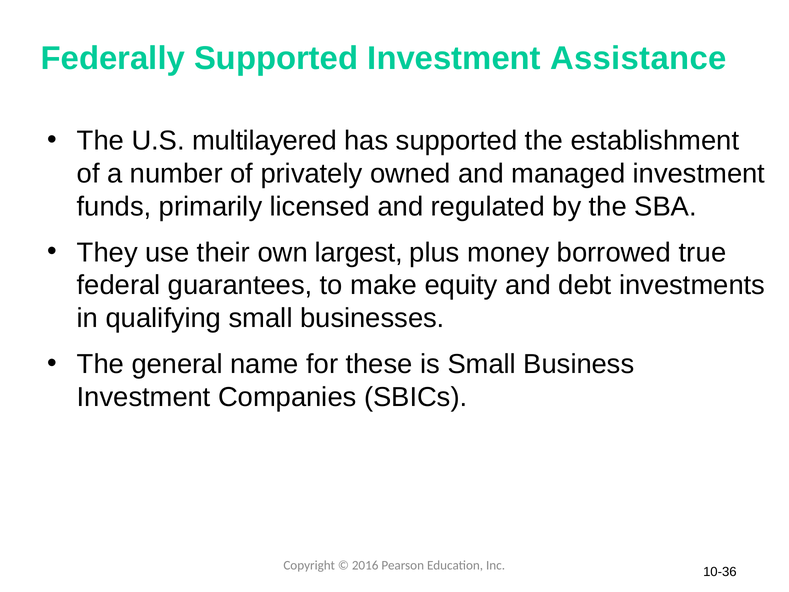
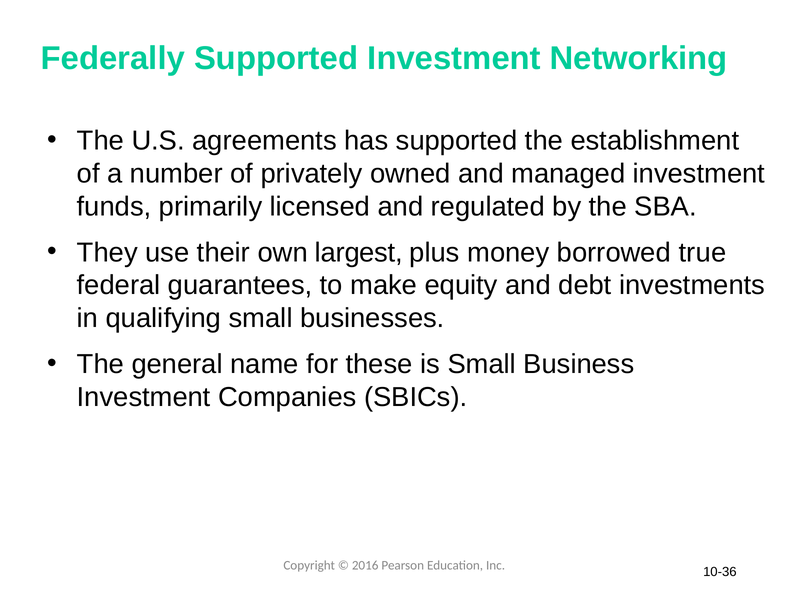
Assistance: Assistance -> Networking
multilayered: multilayered -> agreements
